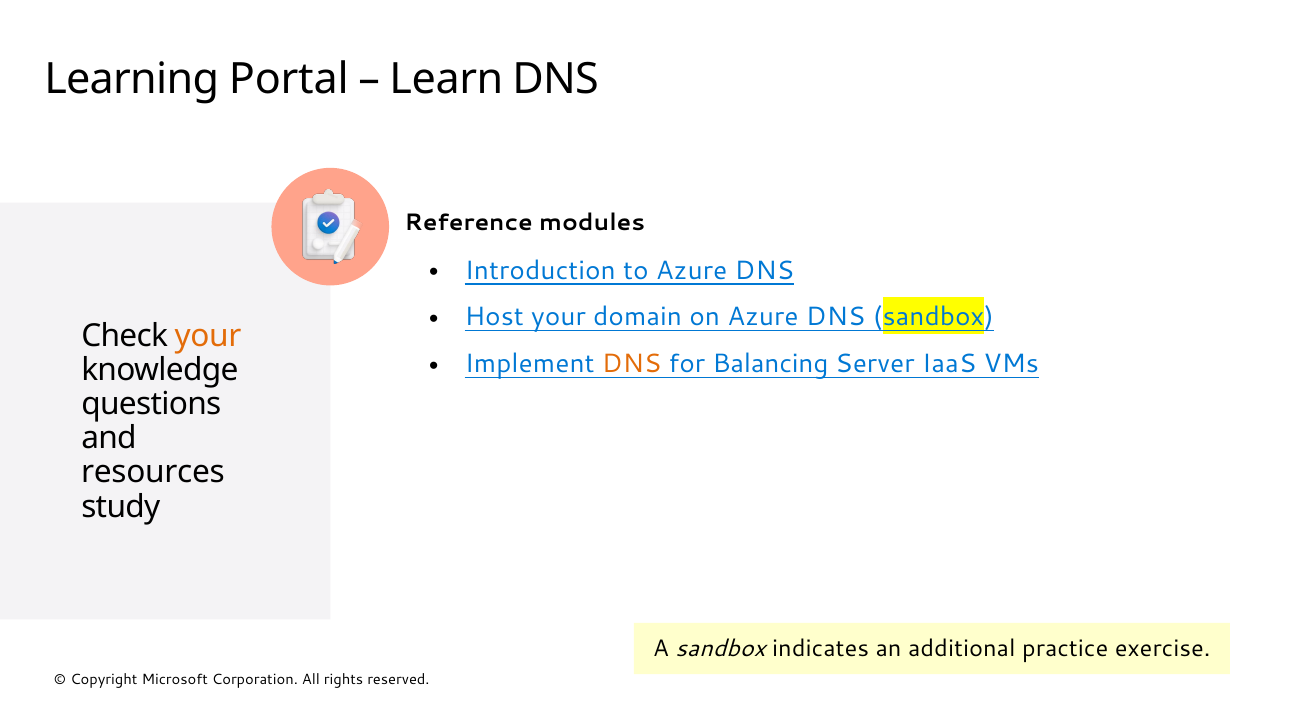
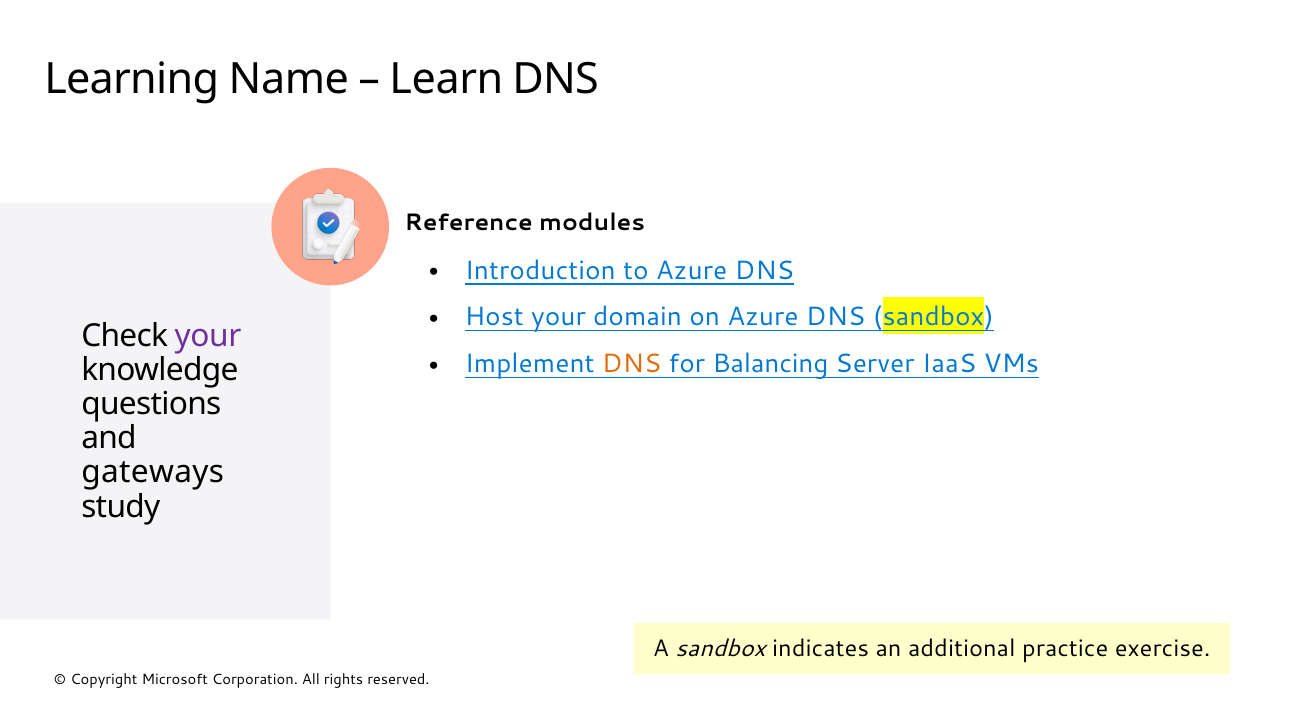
Portal: Portal -> Name
your at (208, 336) colour: orange -> purple
resources: resources -> gateways
